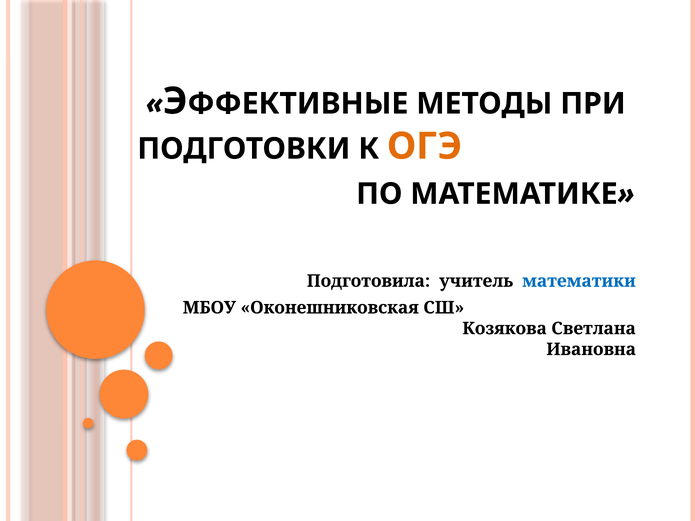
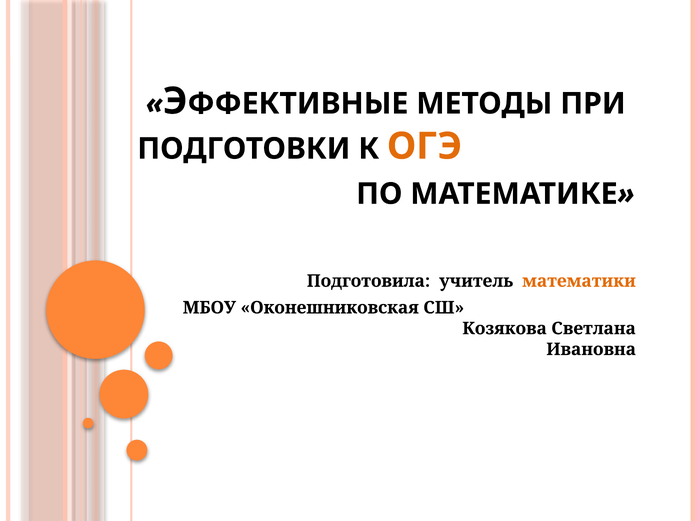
математики colour: blue -> orange
